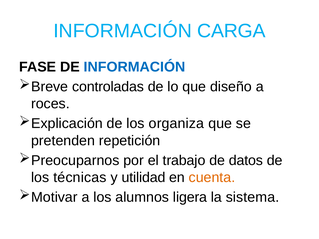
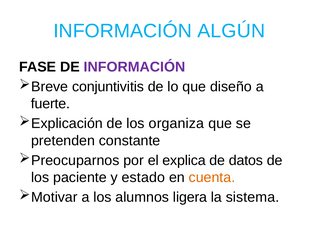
CARGA: CARGA -> ALGÚN
INFORMACIÓN at (135, 67) colour: blue -> purple
controladas: controladas -> conjuntivitis
roces: roces -> fuerte
repetición: repetición -> constante
trabajo: trabajo -> explica
técnicas: técnicas -> paciente
utilidad: utilidad -> estado
